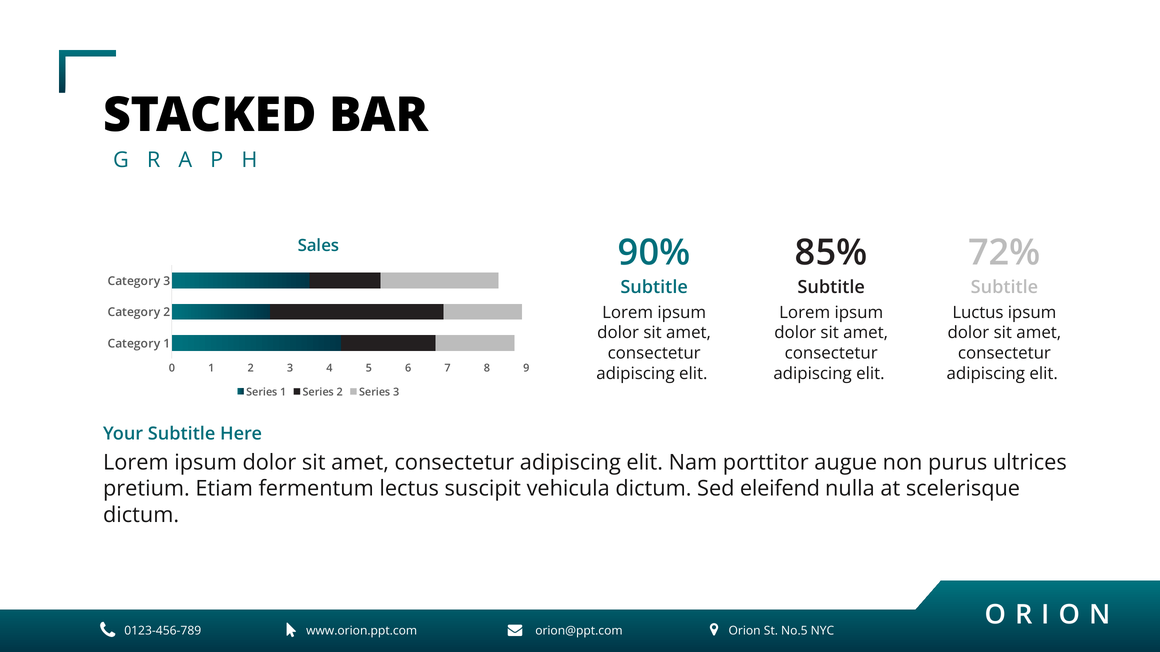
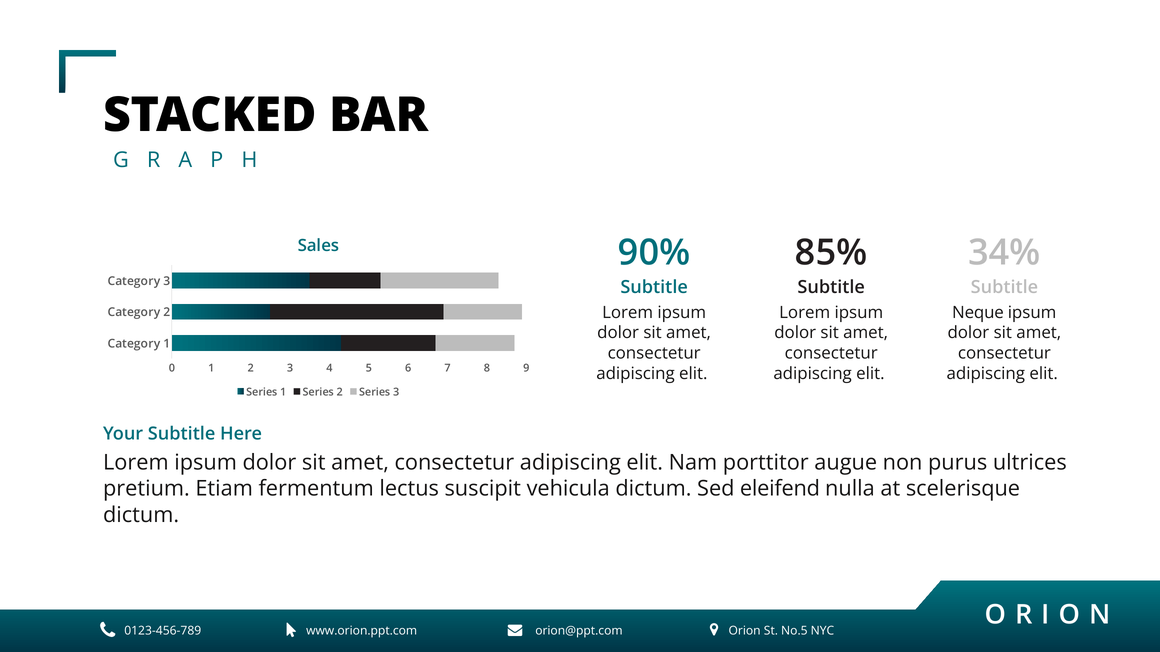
72%: 72% -> 34%
Luctus: Luctus -> Neque
